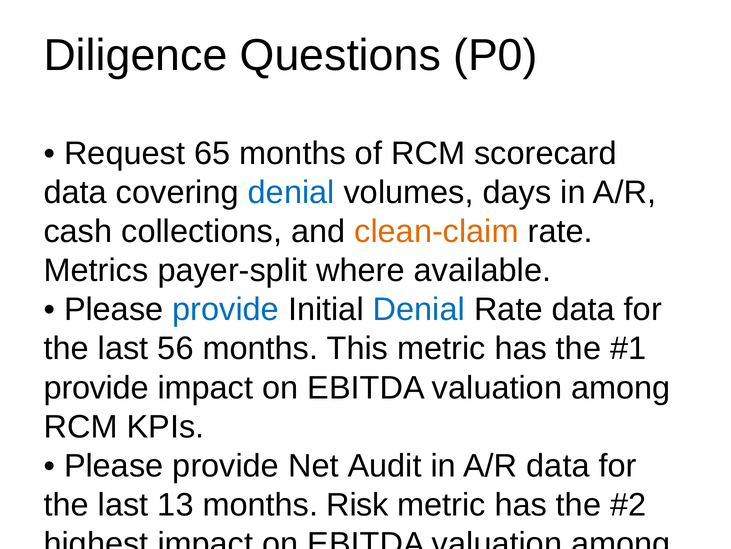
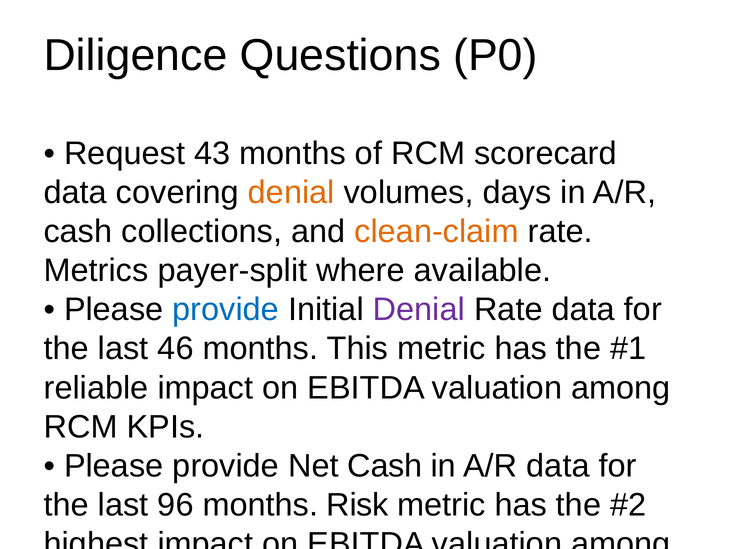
65: 65 -> 43
denial at (291, 192) colour: blue -> orange
Denial at (419, 309) colour: blue -> purple
56: 56 -> 46
provide at (96, 387): provide -> reliable
Net Audit: Audit -> Cash
13: 13 -> 96
